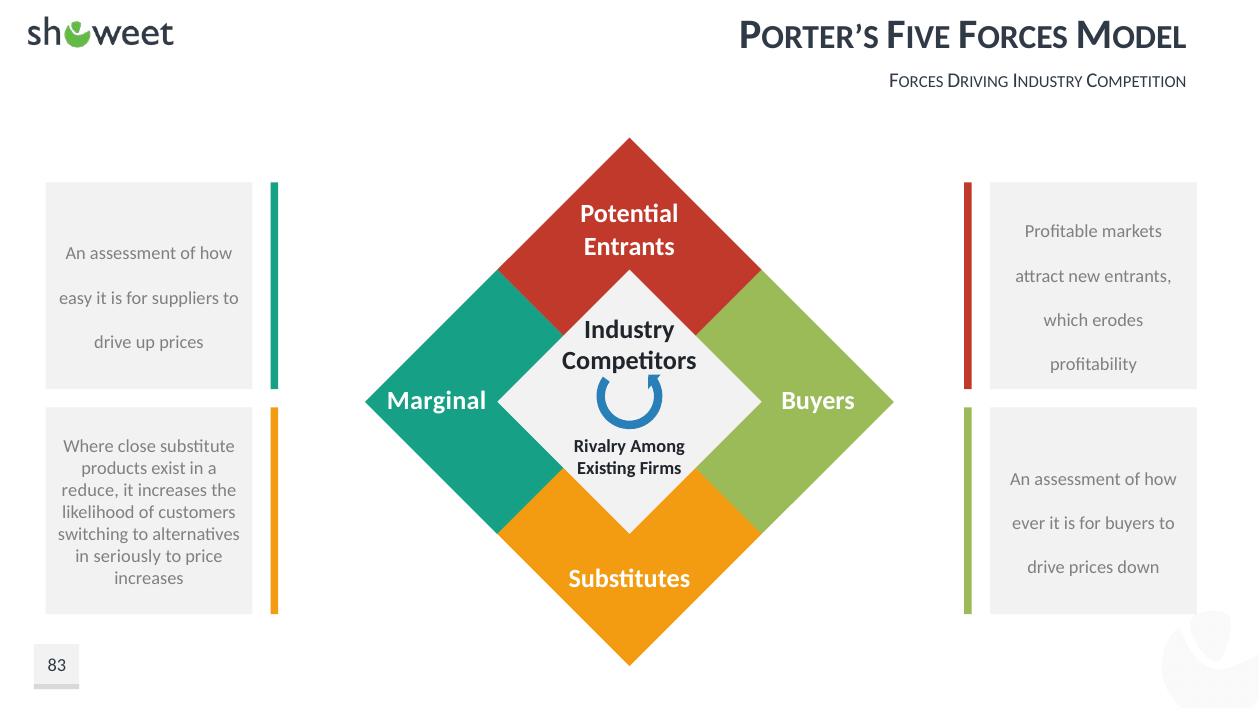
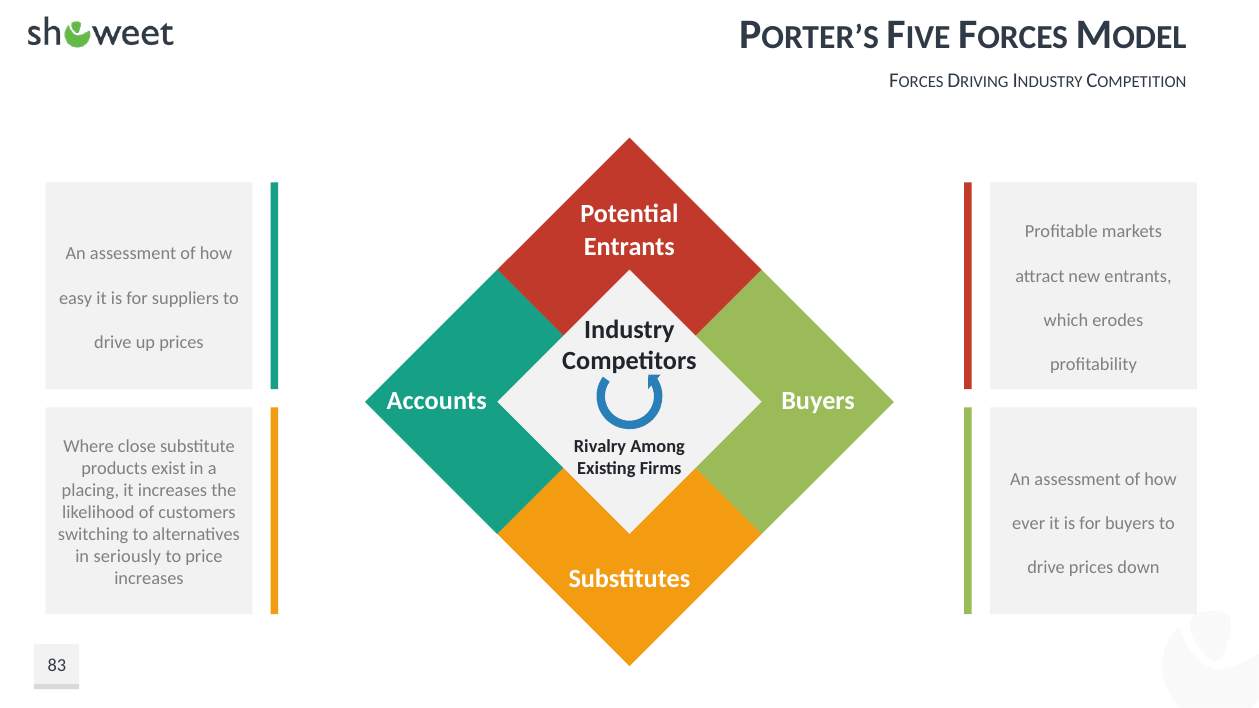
Marginal: Marginal -> Accounts
reduce: reduce -> placing
